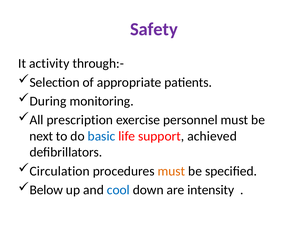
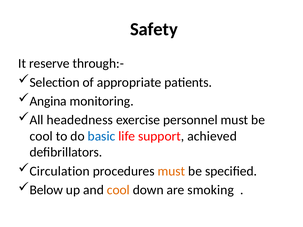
Safety colour: purple -> black
activity: activity -> reserve
During: During -> Angina
prescription: prescription -> headedness
next at (41, 136): next -> cool
cool at (118, 190) colour: blue -> orange
intensity: intensity -> smoking
